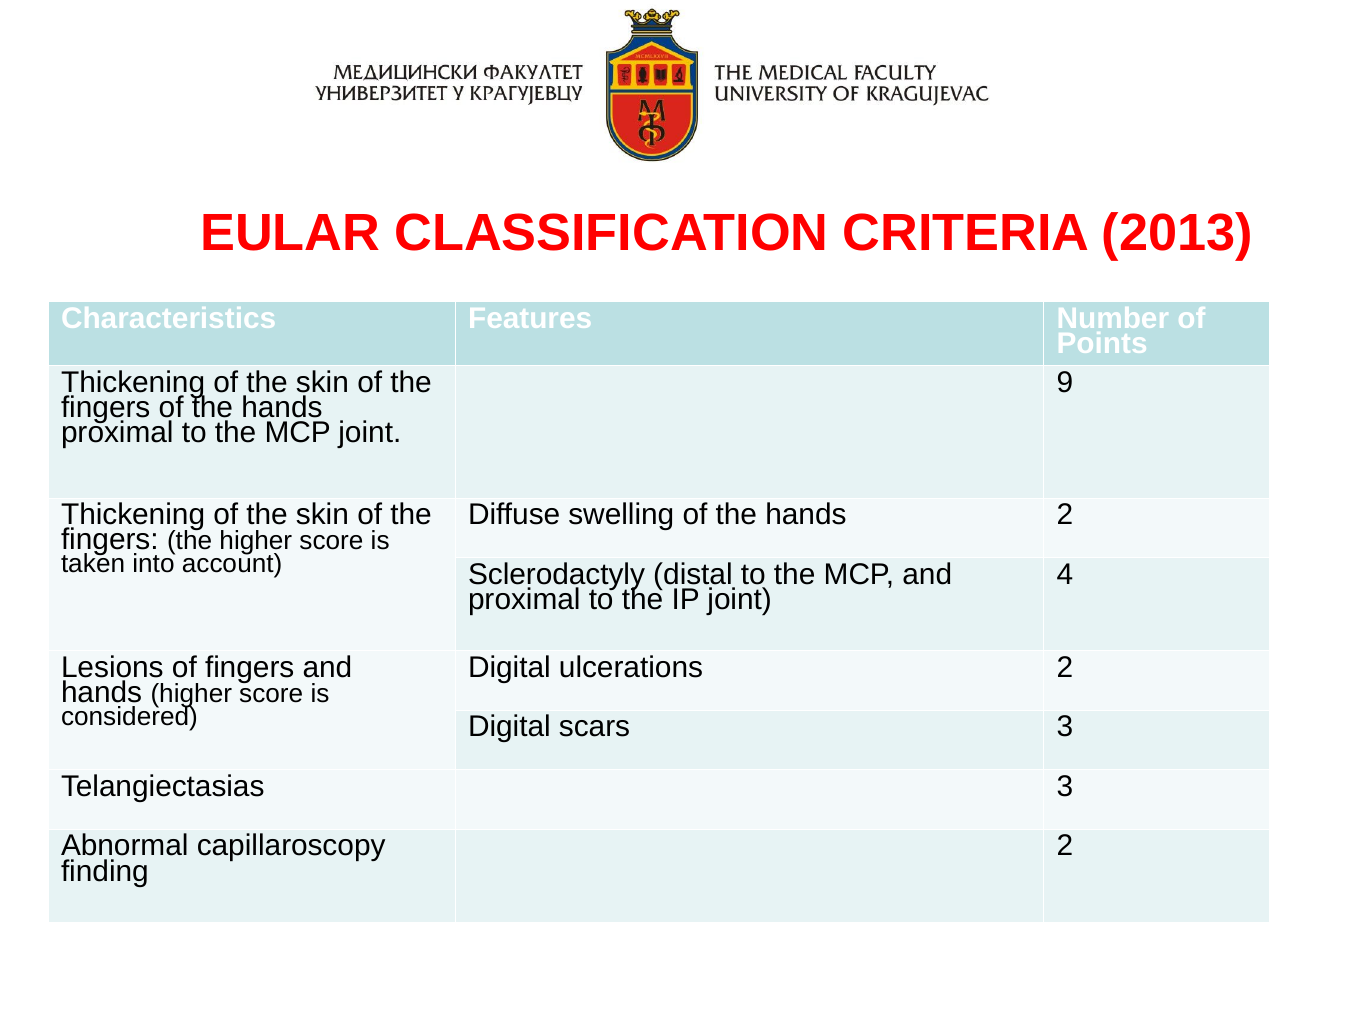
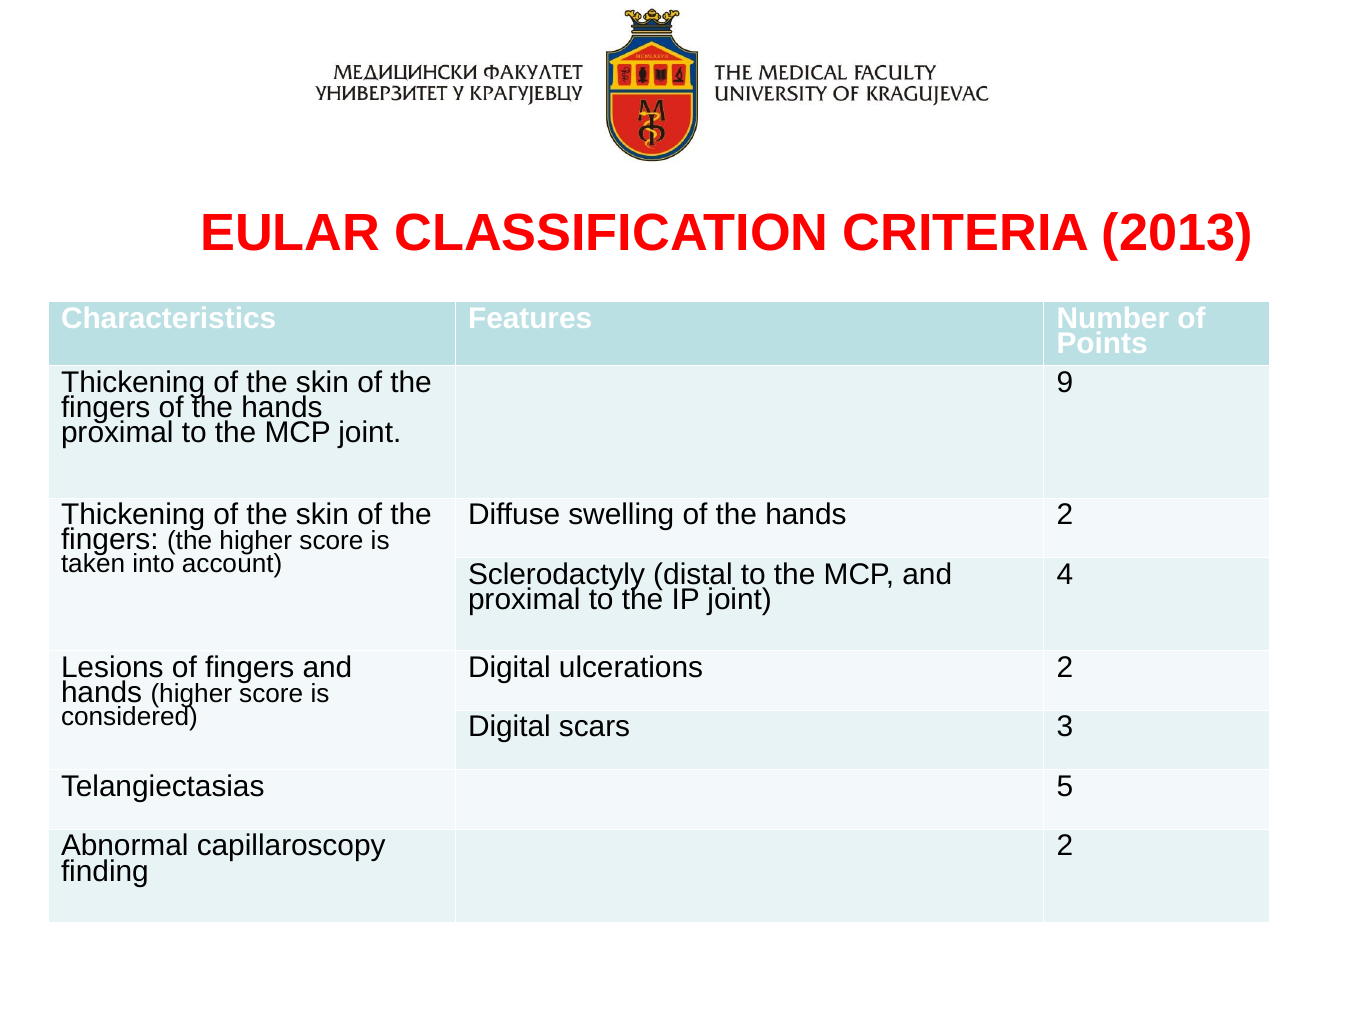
Telangiectasias 3: 3 -> 5
